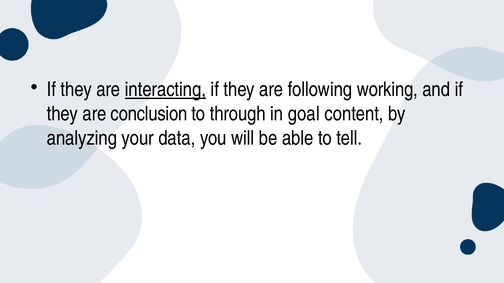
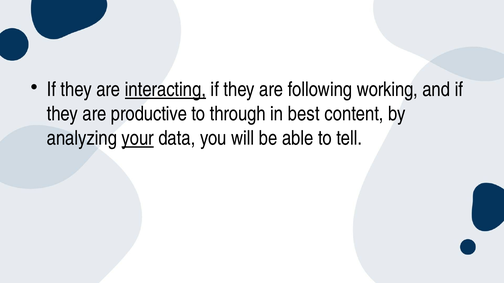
conclusion: conclusion -> productive
goal: goal -> best
your underline: none -> present
